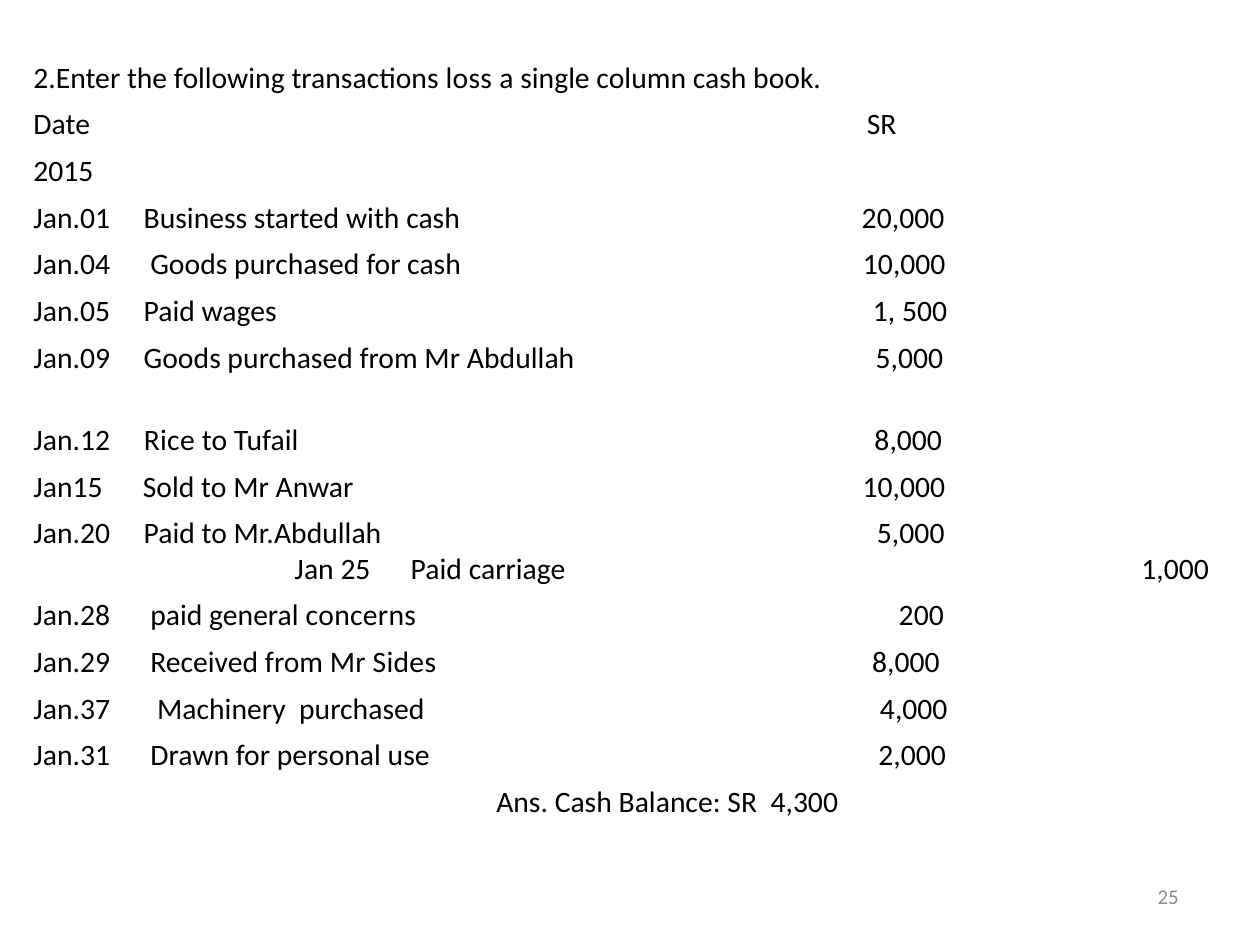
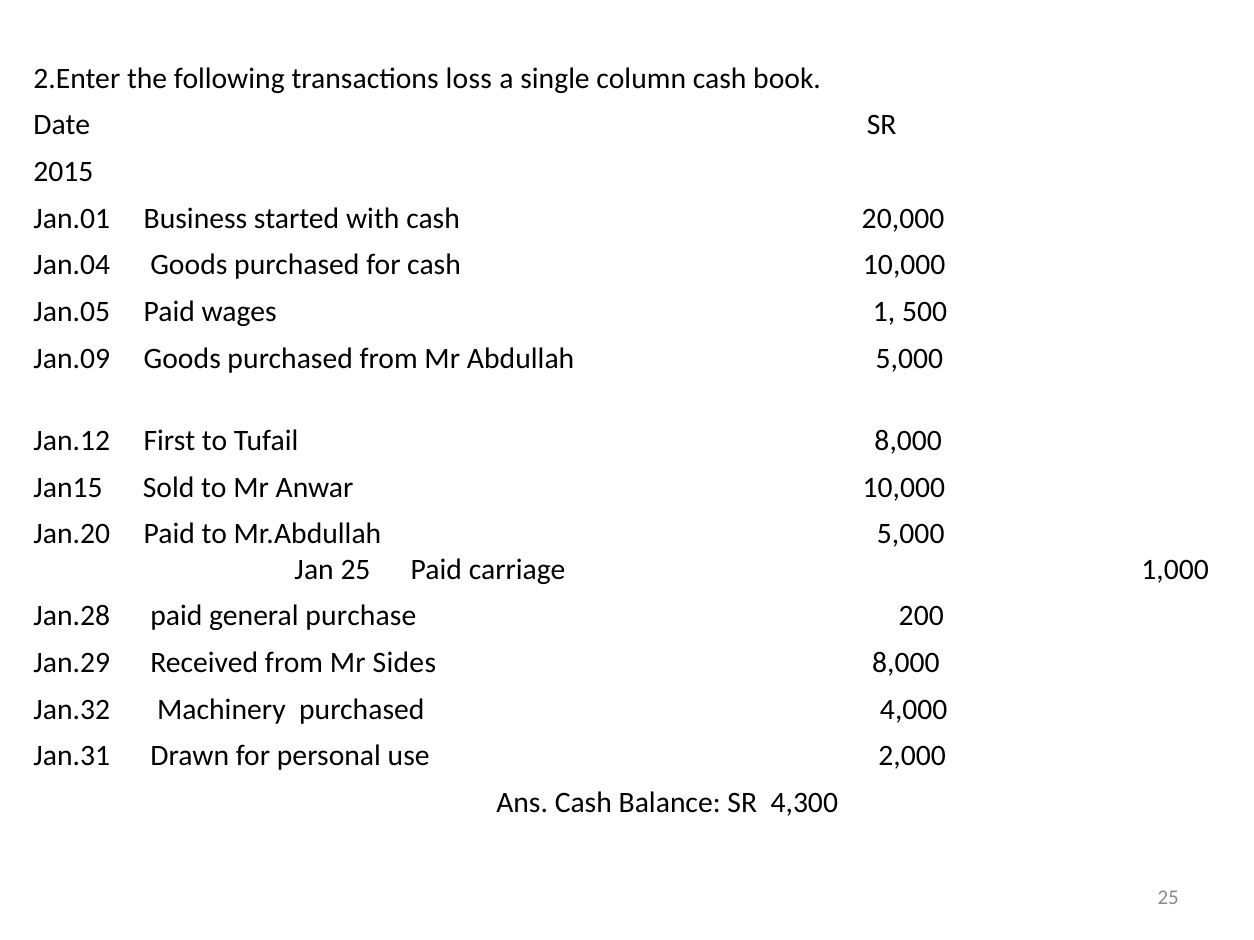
Rice: Rice -> First
concerns: concerns -> purchase
Jan.37: Jan.37 -> Jan.32
